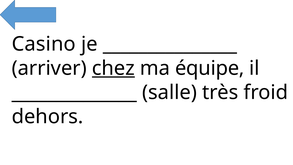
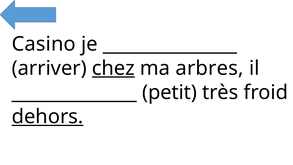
équipe: équipe -> arbres
salle: salle -> petit
dehors underline: none -> present
